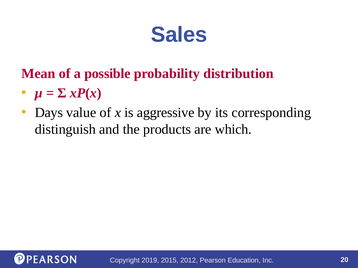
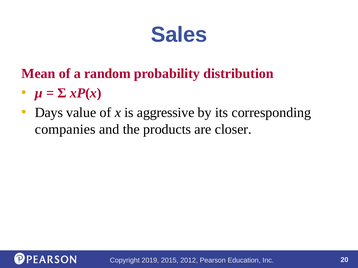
possible: possible -> random
distinguish: distinguish -> companies
which: which -> closer
